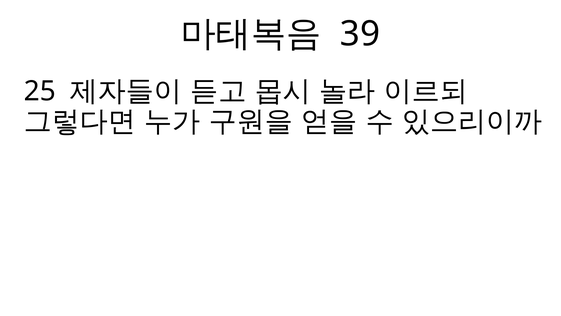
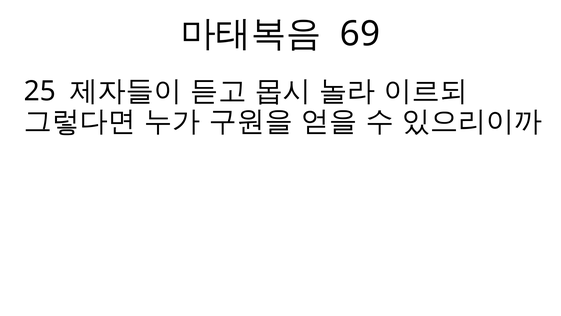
39: 39 -> 69
